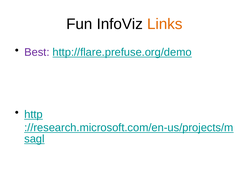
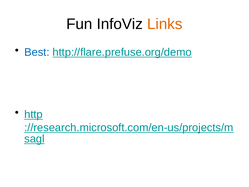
Best colour: purple -> blue
